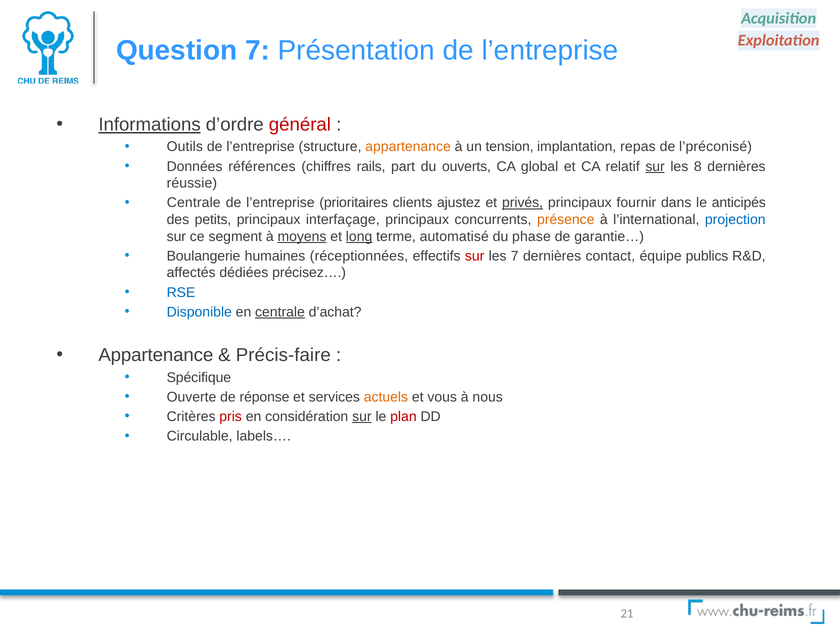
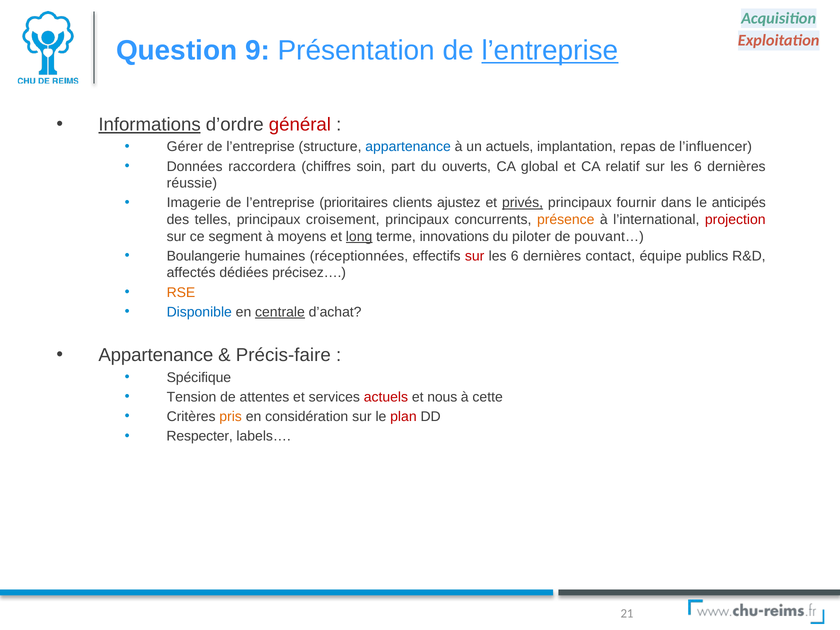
Question 7: 7 -> 9
l’entreprise at (550, 51) underline: none -> present
Outils: Outils -> Gérer
appartenance at (408, 147) colour: orange -> blue
un tension: tension -> actuels
l’préconisé: l’préconisé -> l’influencer
références: références -> raccordera
rails: rails -> soin
sur at (655, 166) underline: present -> none
8 at (698, 166): 8 -> 6
Centrale at (194, 203): Centrale -> Imagerie
petits: petits -> telles
interfaçage: interfaçage -> croisement
projection colour: blue -> red
moyens underline: present -> none
automatisé: automatisé -> innovations
phase: phase -> piloter
garantie…: garantie… -> pouvant…
7 at (515, 256): 7 -> 6
RSE colour: blue -> orange
Ouverte: Ouverte -> Tension
réponse: réponse -> attentes
actuels at (386, 397) colour: orange -> red
vous: vous -> nous
nous: nous -> cette
pris colour: red -> orange
sur at (362, 417) underline: present -> none
Circulable: Circulable -> Respecter
